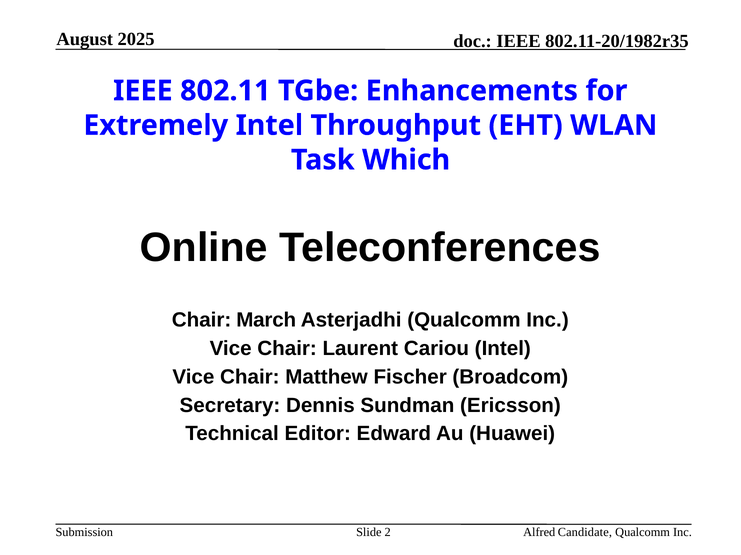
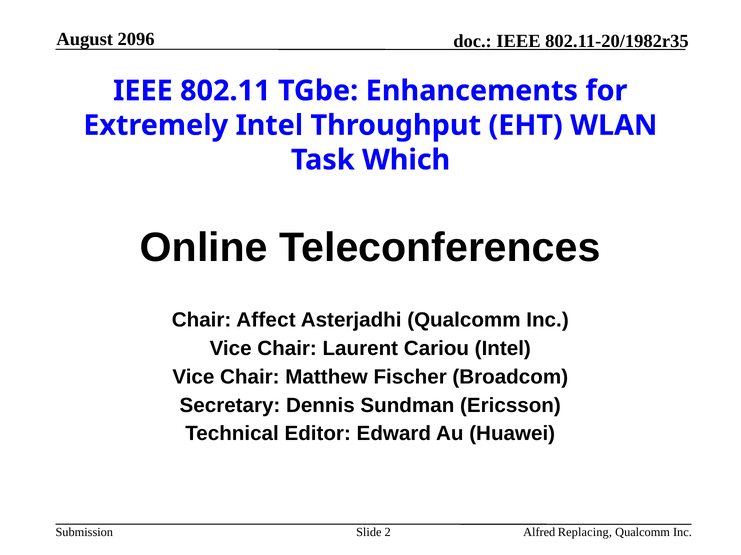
2025: 2025 -> 2096
March: March -> Affect
Candidate: Candidate -> Replacing
